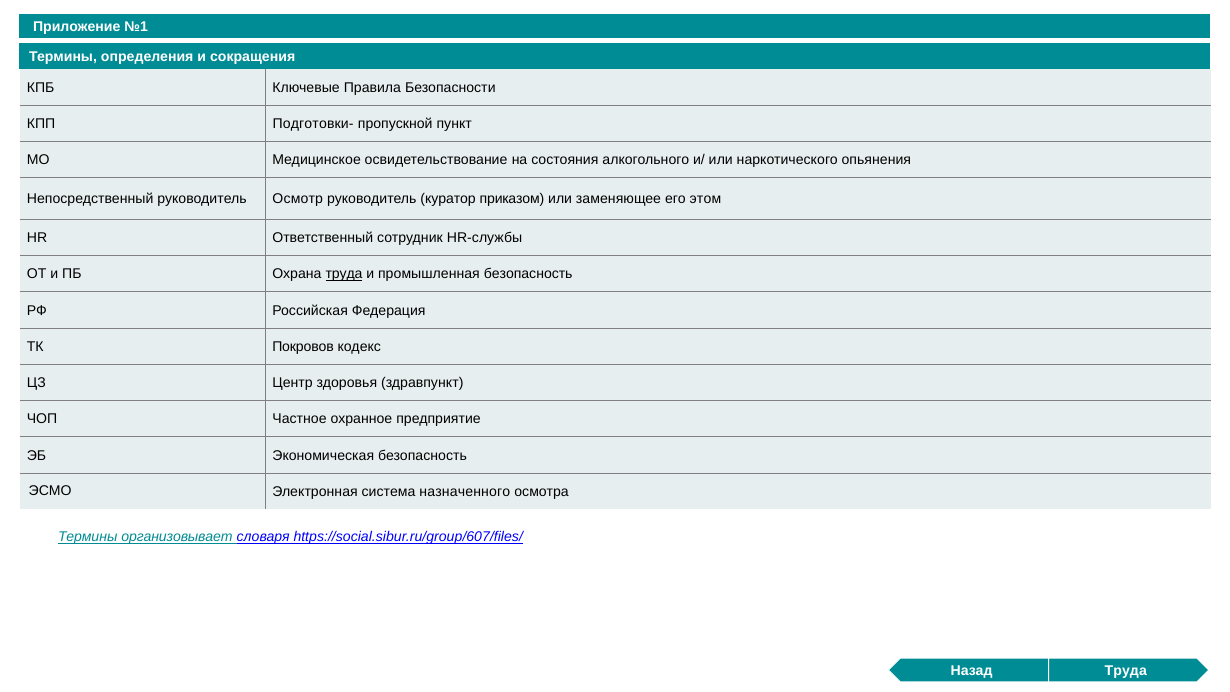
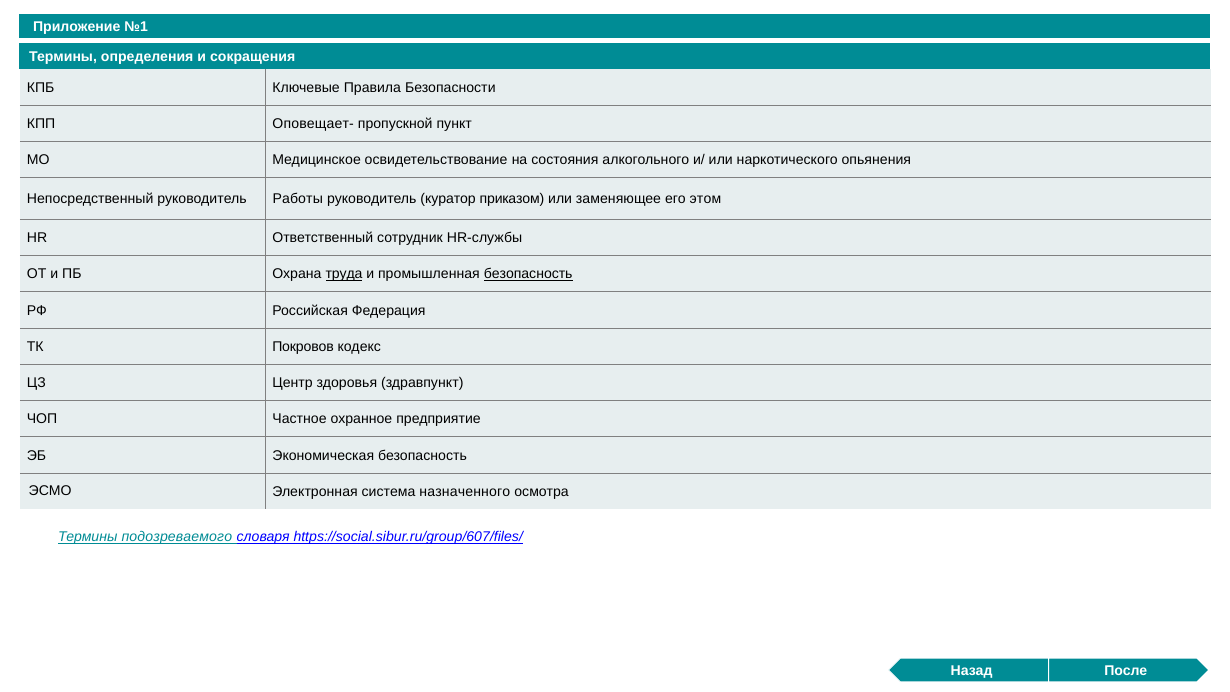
Подготовки-: Подготовки- -> Оповещает-
Осмотр: Осмотр -> Работы
безопасность at (528, 274) underline: none -> present
организовывает: организовывает -> подозреваемого
Назад Труда: Труда -> После
